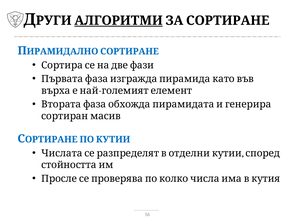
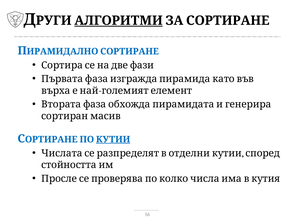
КУТИИ underline: none -> present
